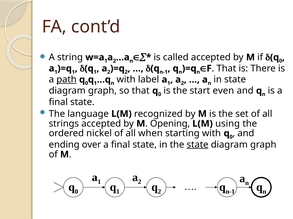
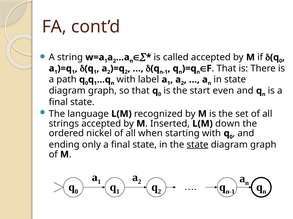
path underline: present -> none
Opening: Opening -> Inserted
using: using -> down
over: over -> only
